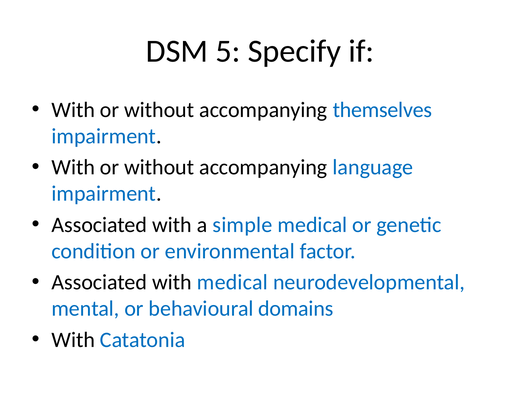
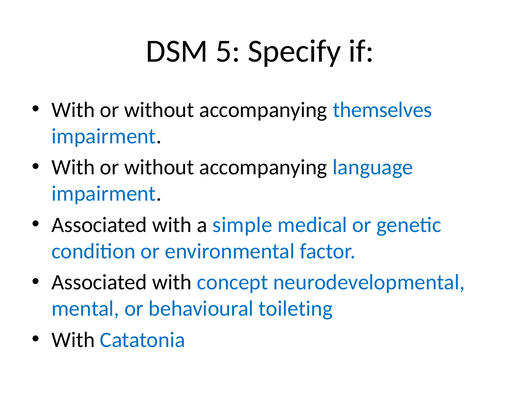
with medical: medical -> concept
domains: domains -> toileting
